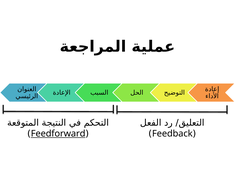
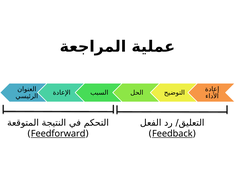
Feedback underline: none -> present
